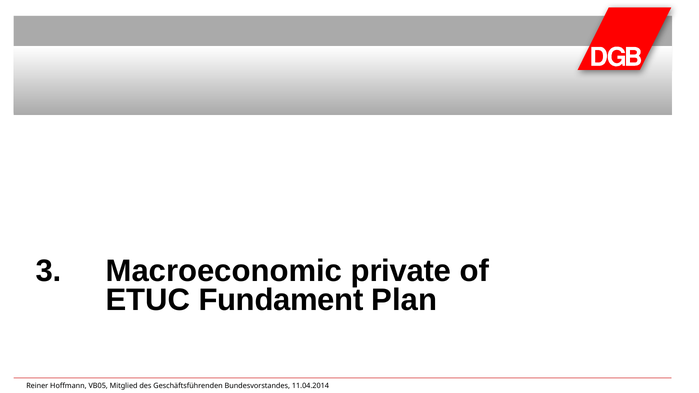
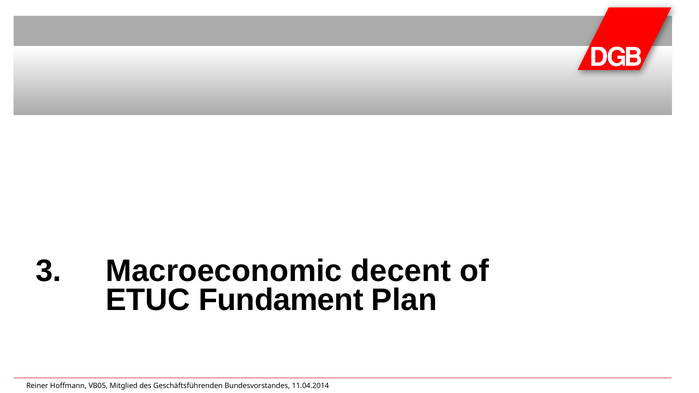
private: private -> decent
